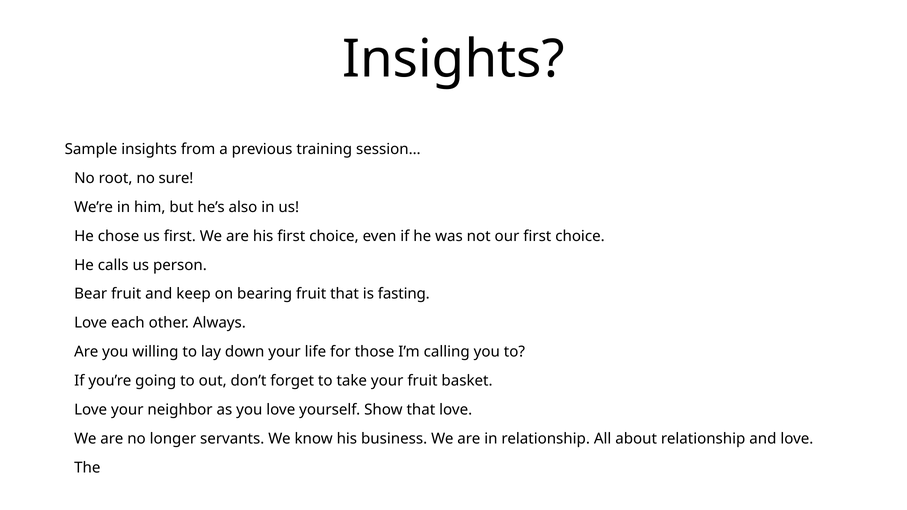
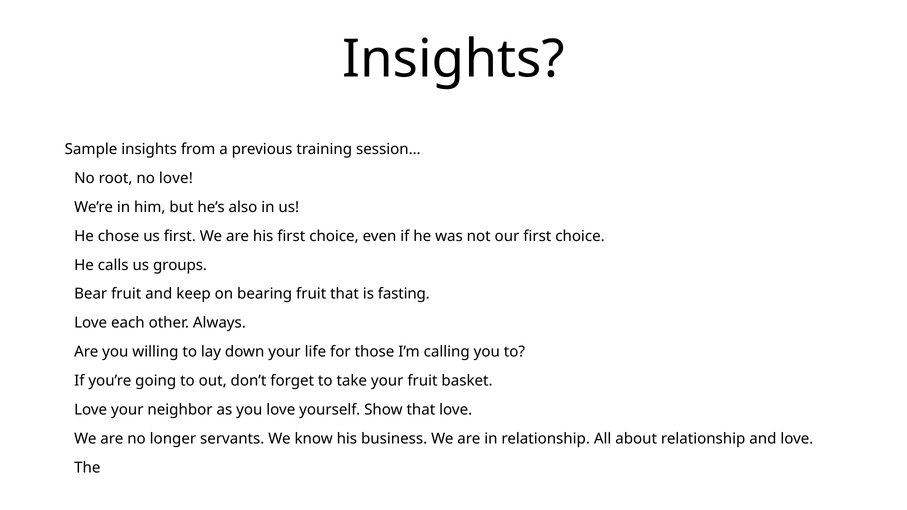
no sure: sure -> love
person: person -> groups
